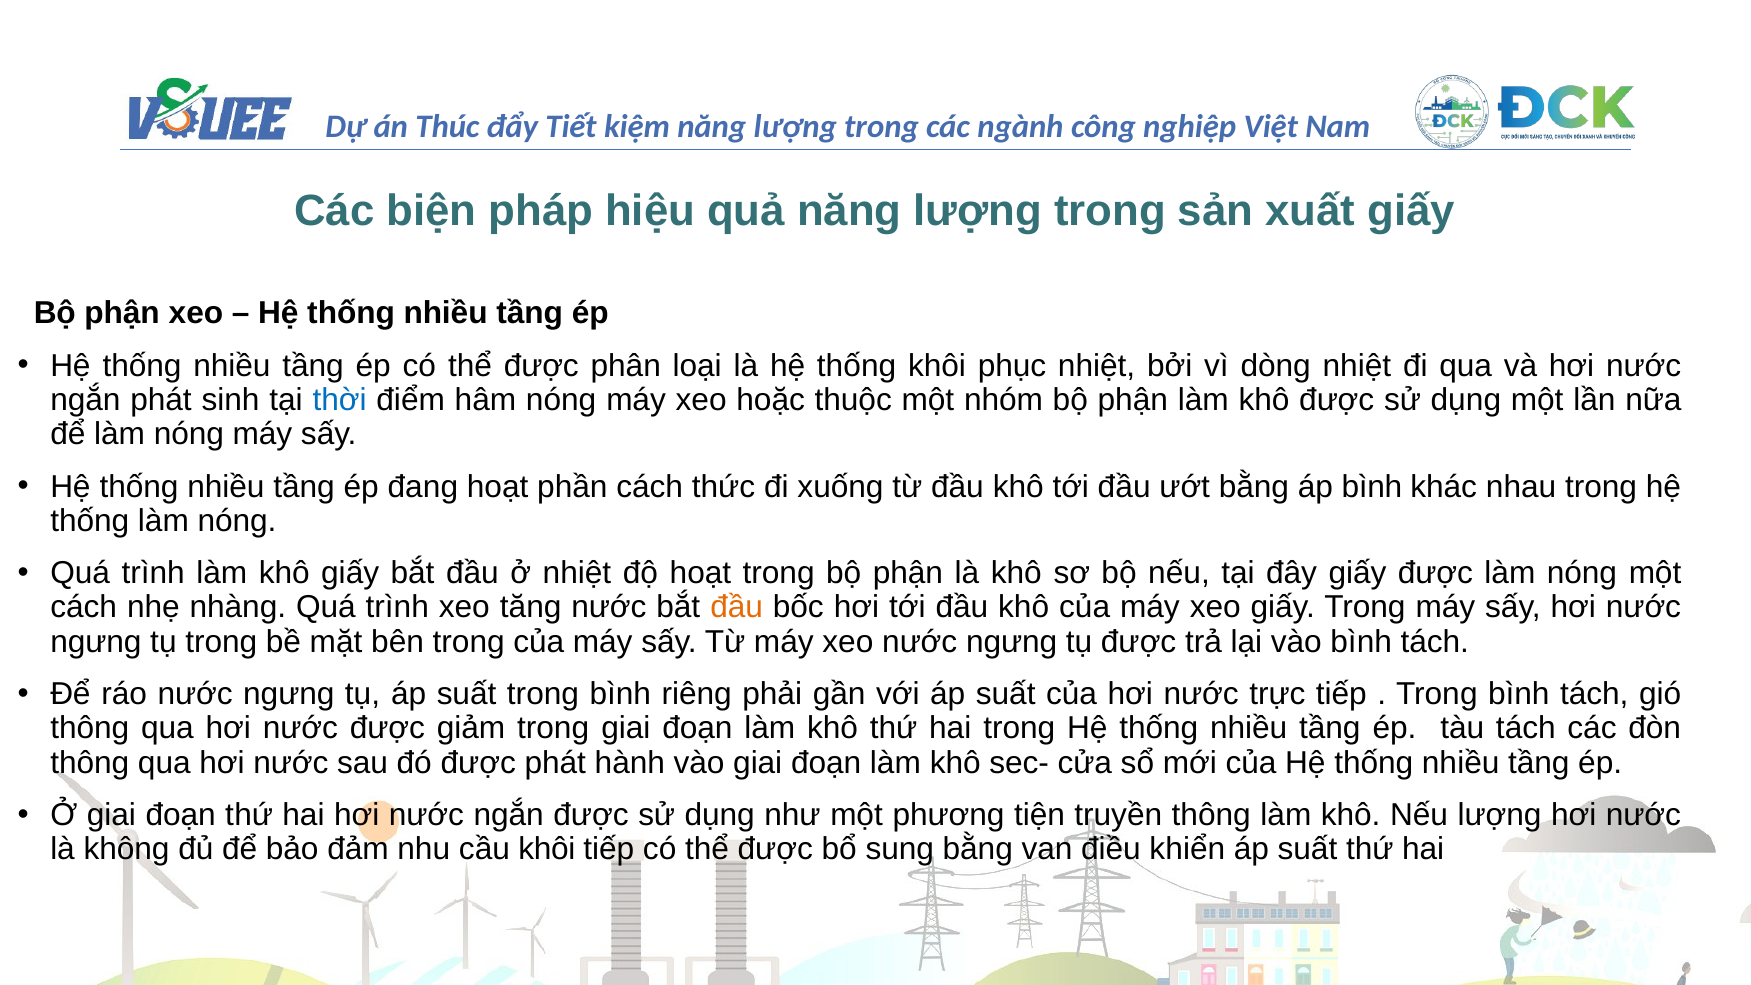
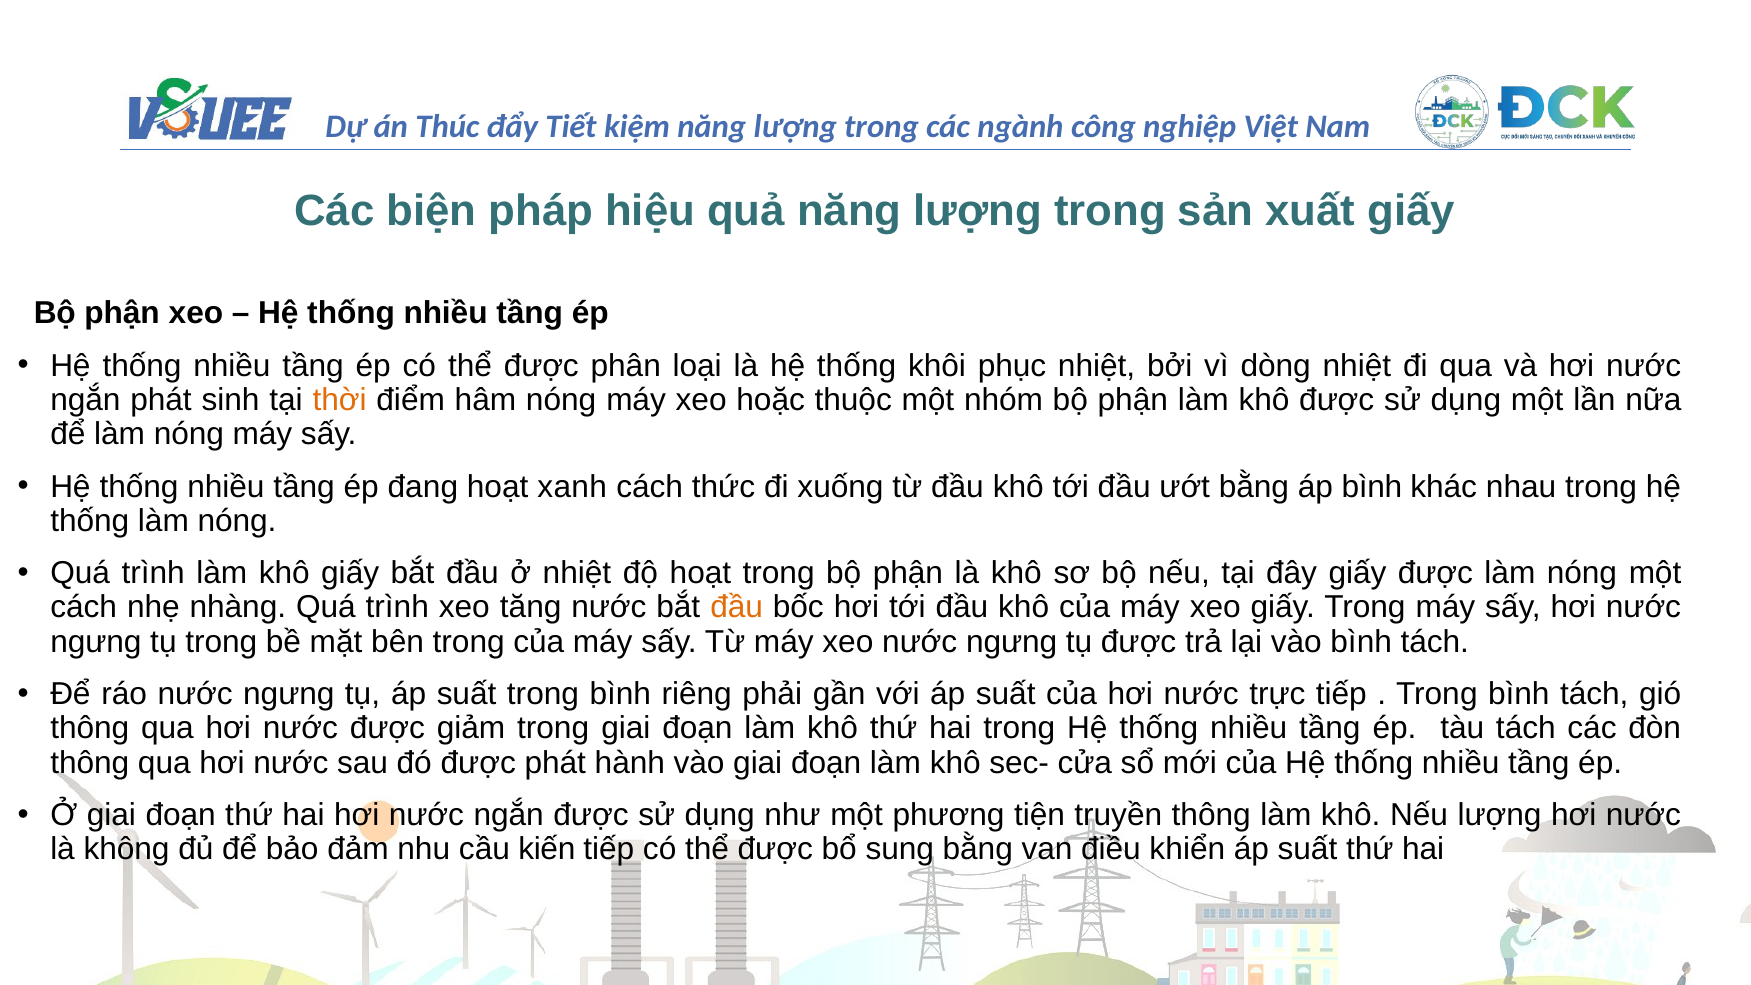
thời colour: blue -> orange
phần: phần -> xanh
cầu khôi: khôi -> kiến
